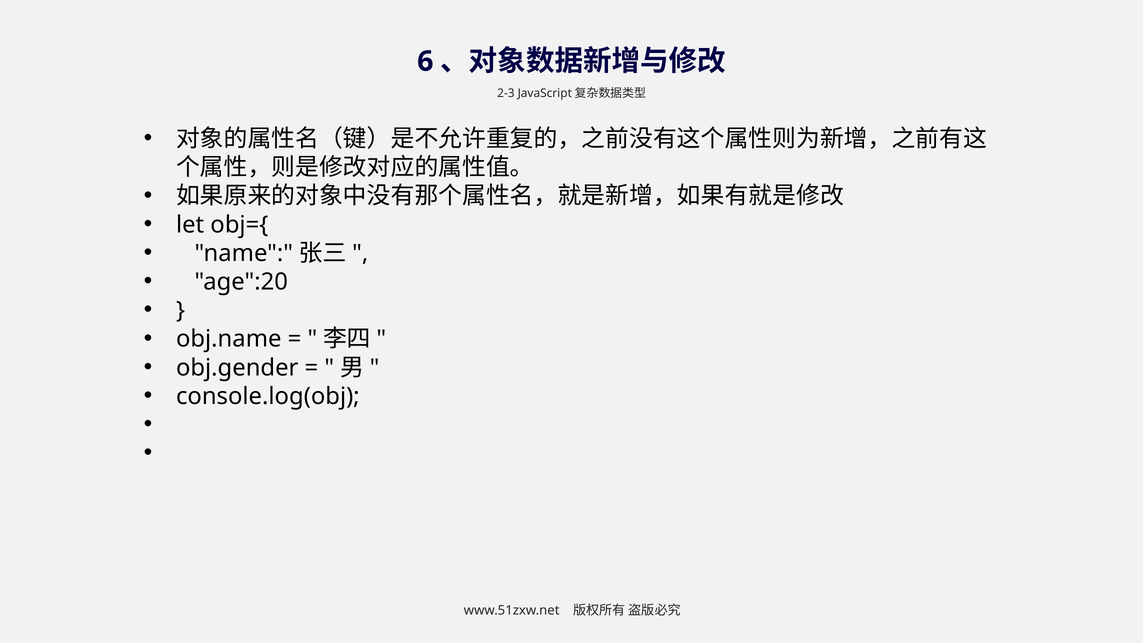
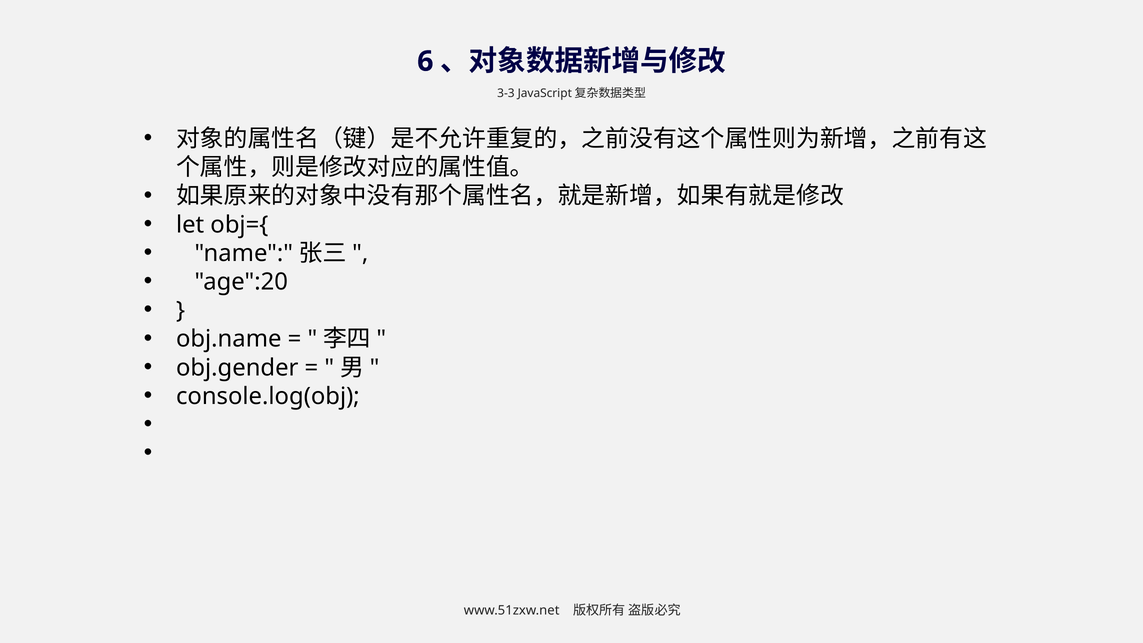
2-3: 2-3 -> 3-3
